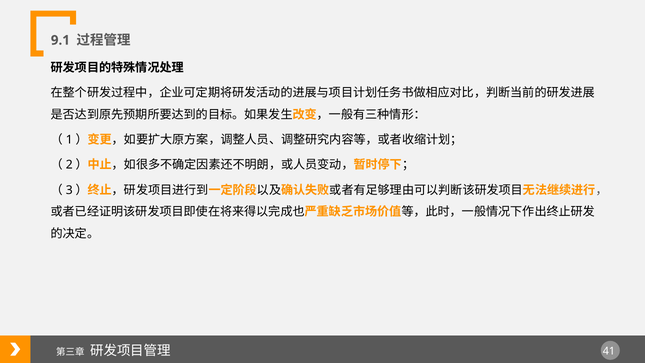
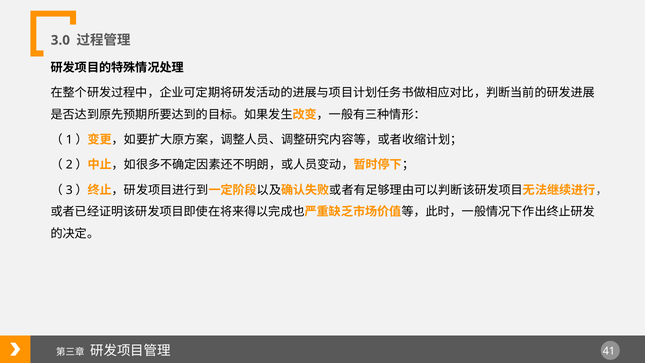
9.1: 9.1 -> 3.0
